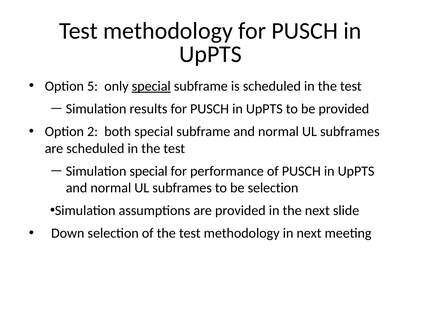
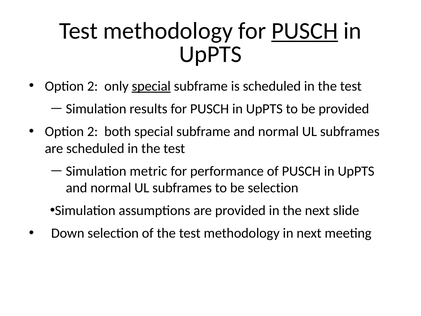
PUSCH at (305, 31) underline: none -> present
5 at (93, 86): 5 -> 2
special at (149, 171): special -> metric
